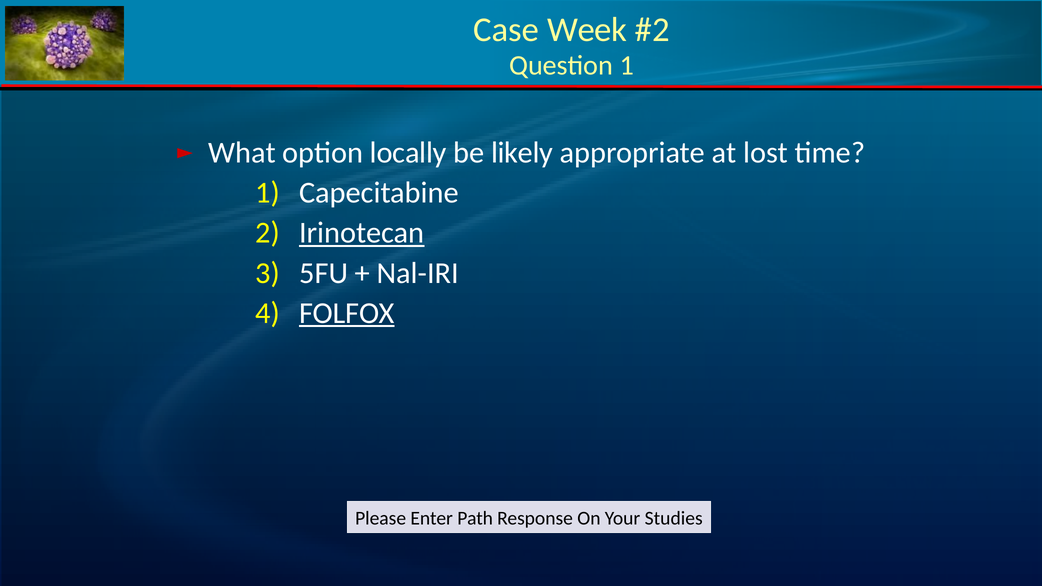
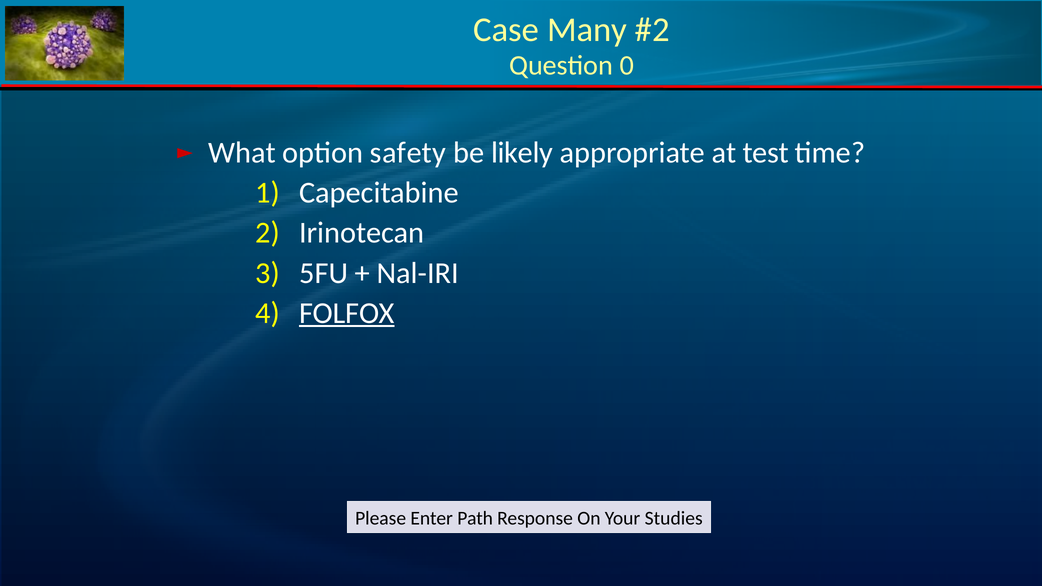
Week: Week -> Many
Question 1: 1 -> 0
locally: locally -> safety
lost: lost -> test
Irinotecan underline: present -> none
